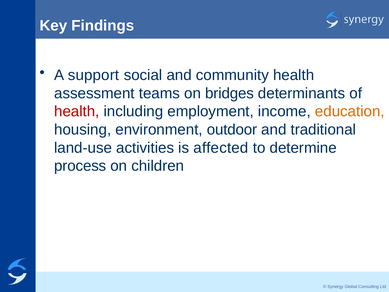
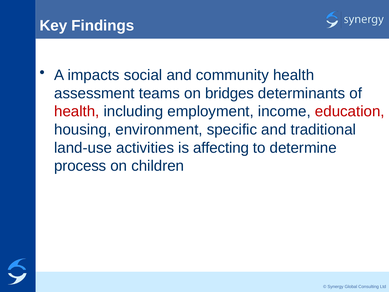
support: support -> impacts
education colour: orange -> red
outdoor: outdoor -> specific
affected: affected -> affecting
